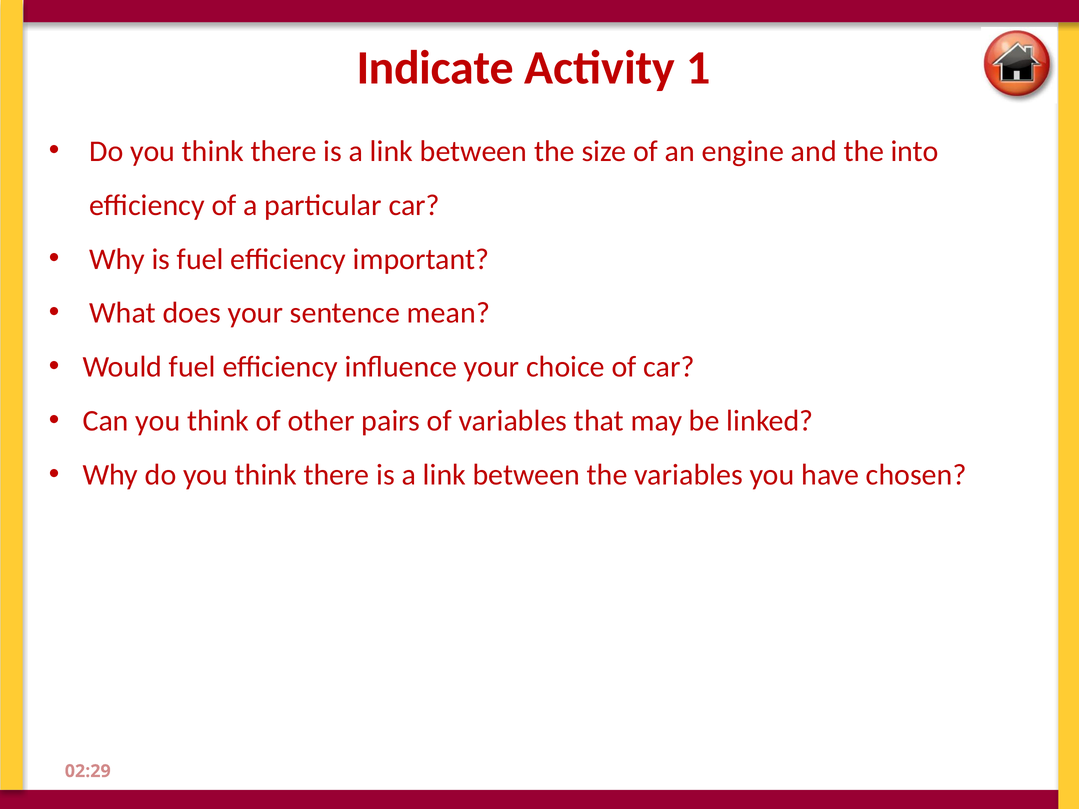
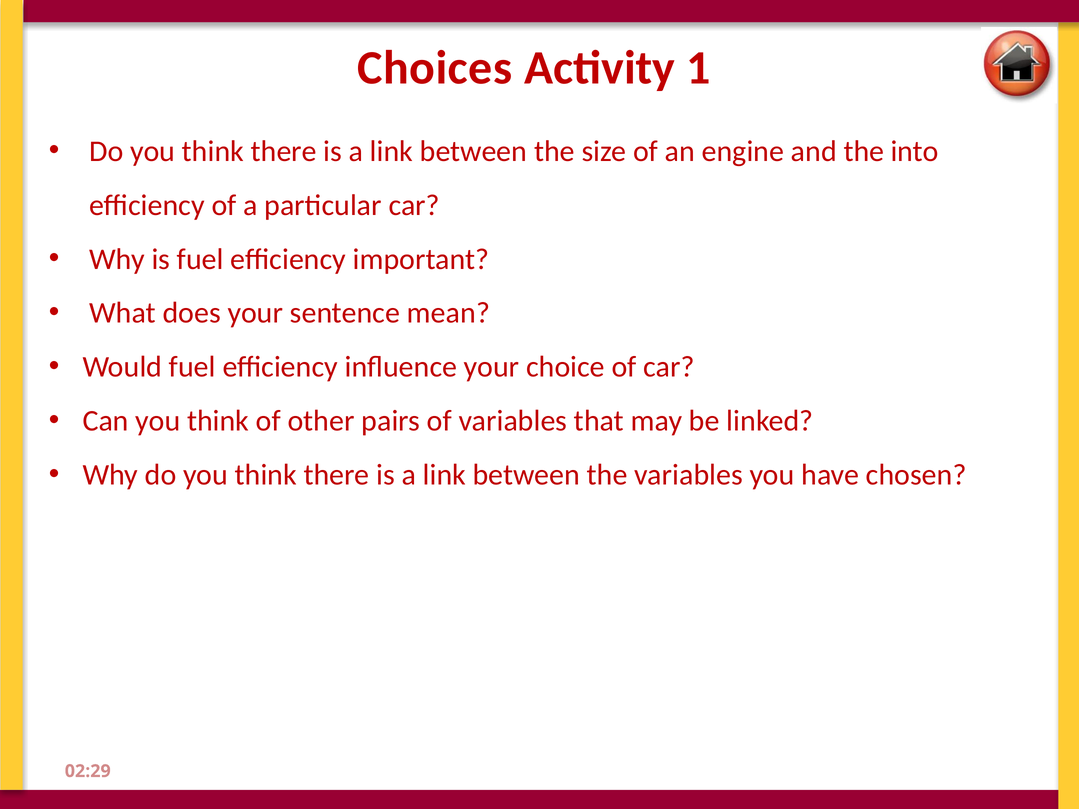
Indicate: Indicate -> Choices
